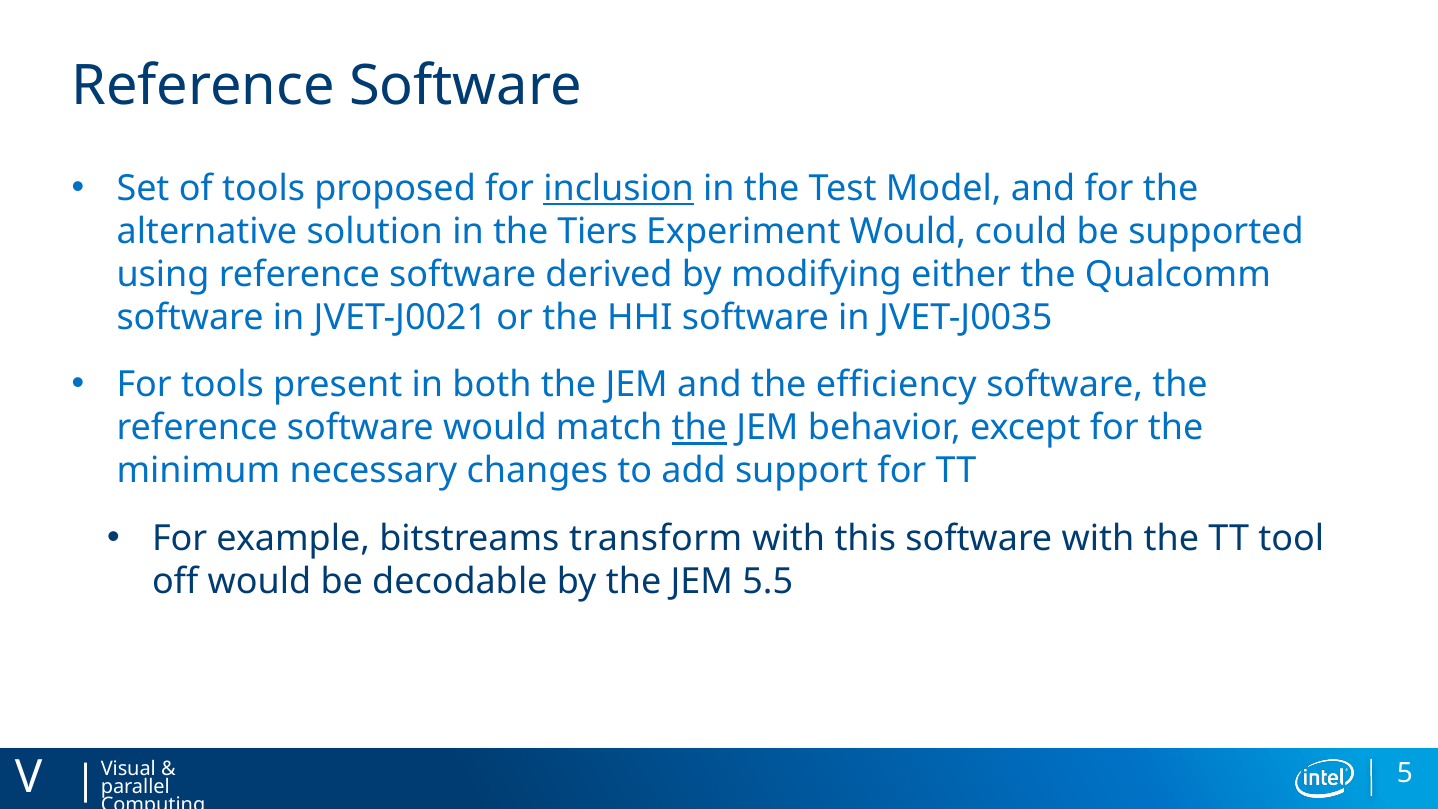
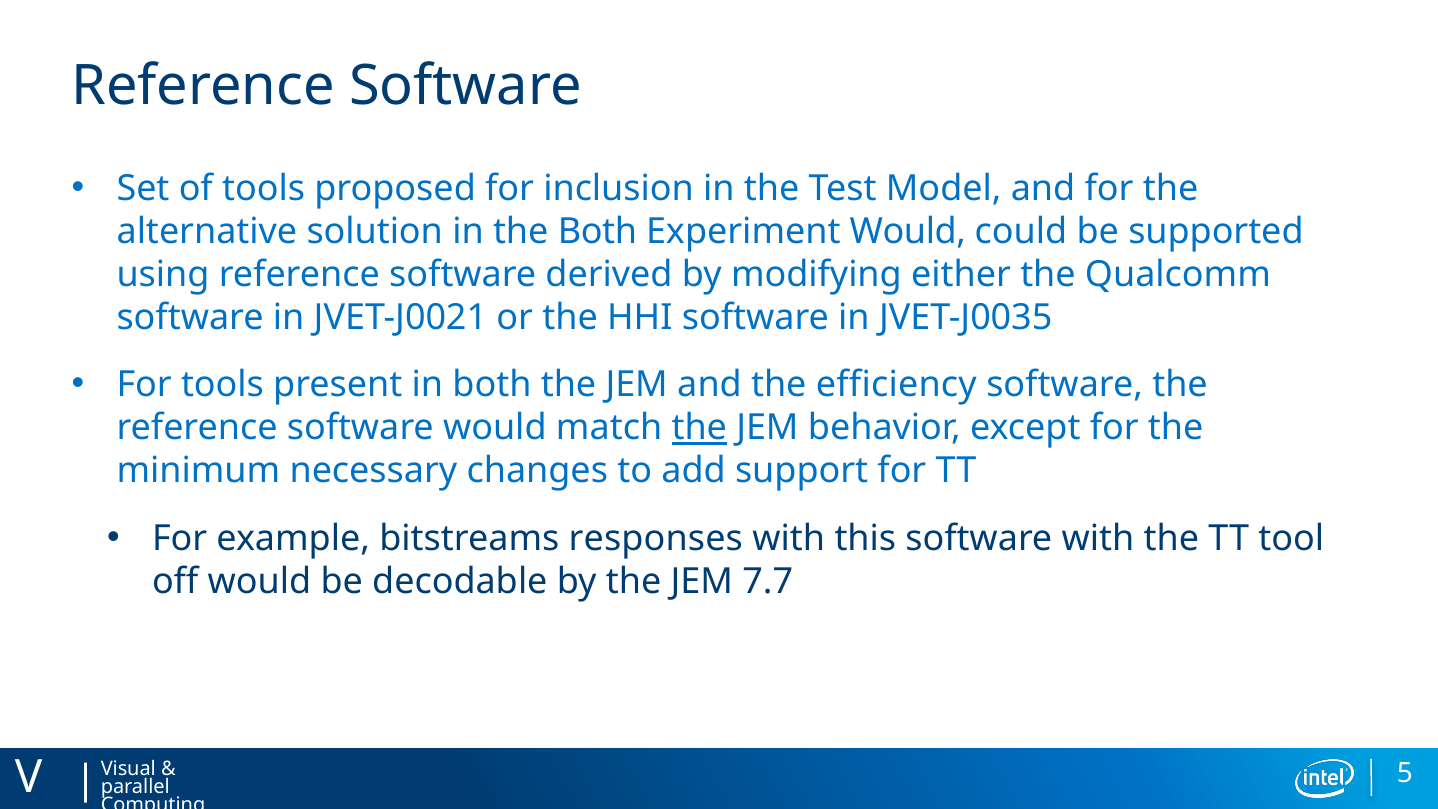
inclusion underline: present -> none
the Tiers: Tiers -> Both
transform: transform -> responses
5.5: 5.5 -> 7.7
